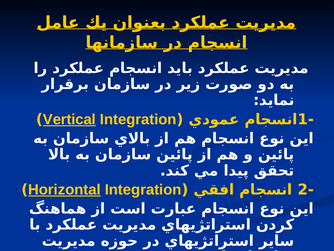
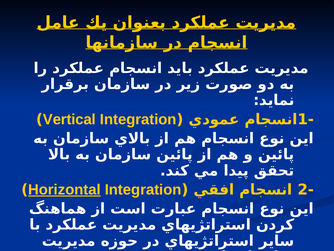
Vertical underline: present -> none
